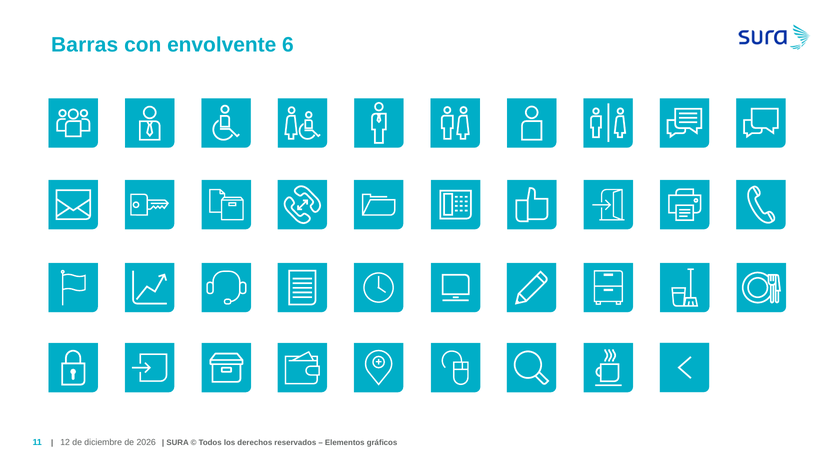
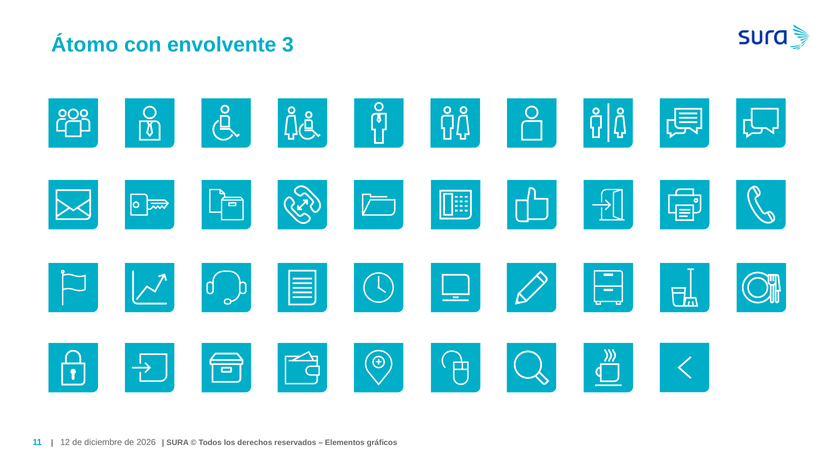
Barras: Barras -> Átomo
6: 6 -> 3
